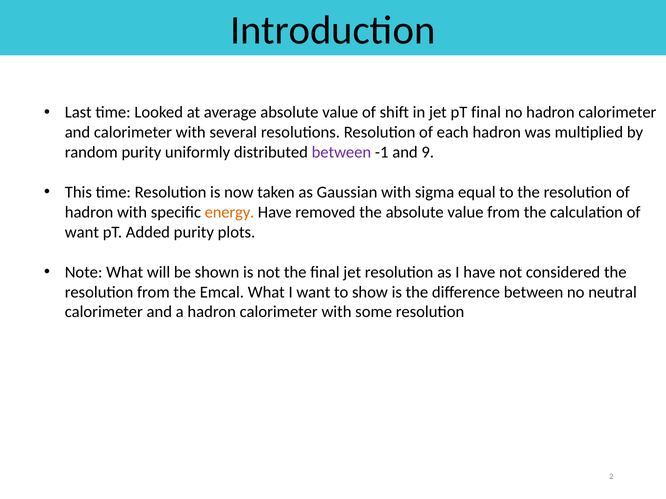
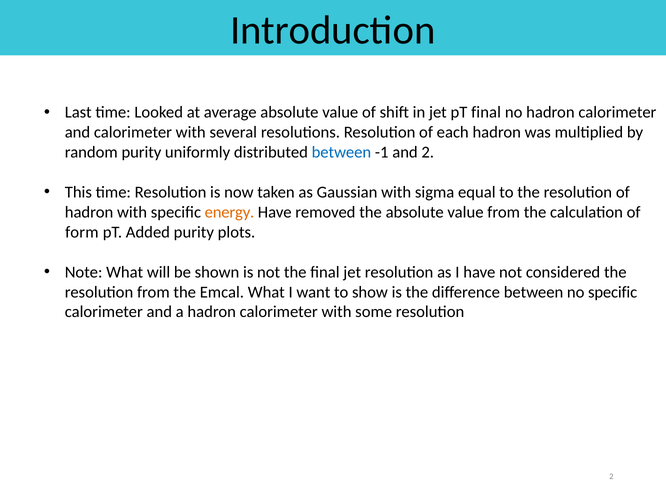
between at (341, 152) colour: purple -> blue
and 9: 9 -> 2
want at (82, 232): want -> form
no neutral: neutral -> specific
